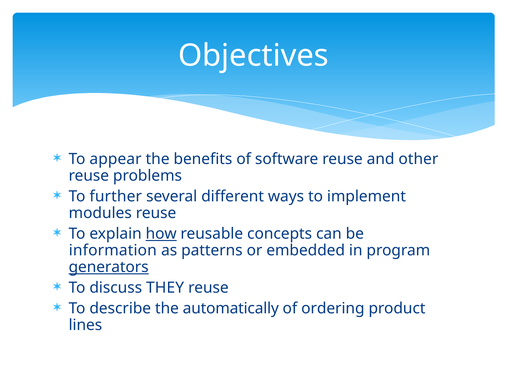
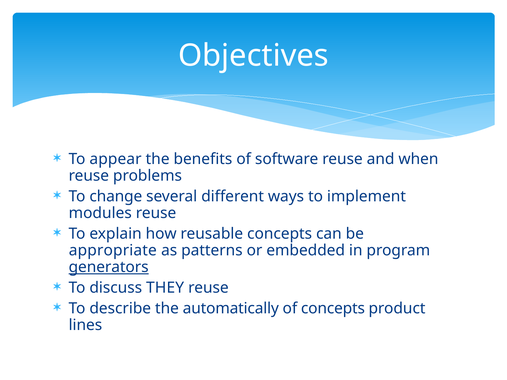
other: other -> when
further: further -> change
how underline: present -> none
information: information -> appropriate
of ordering: ordering -> concepts
